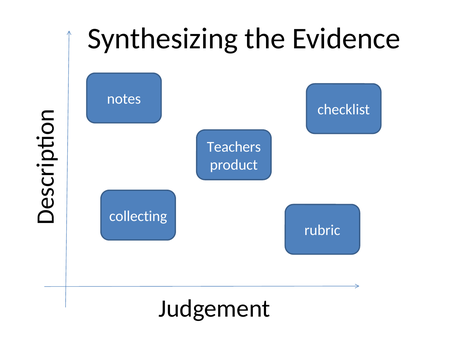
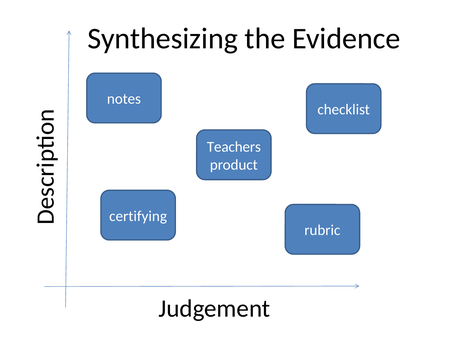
collecting: collecting -> certifying
